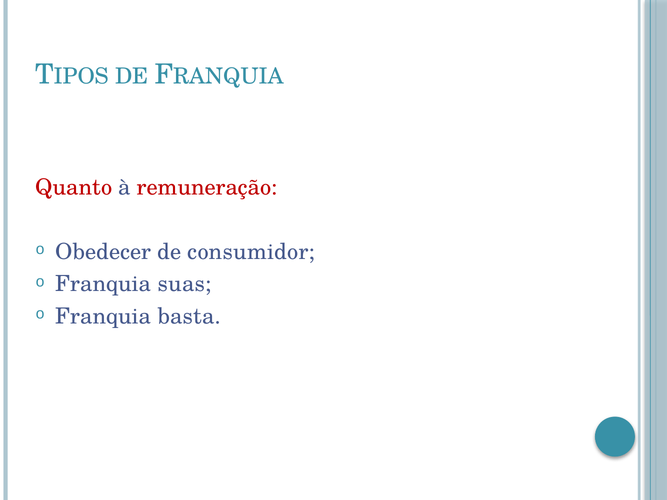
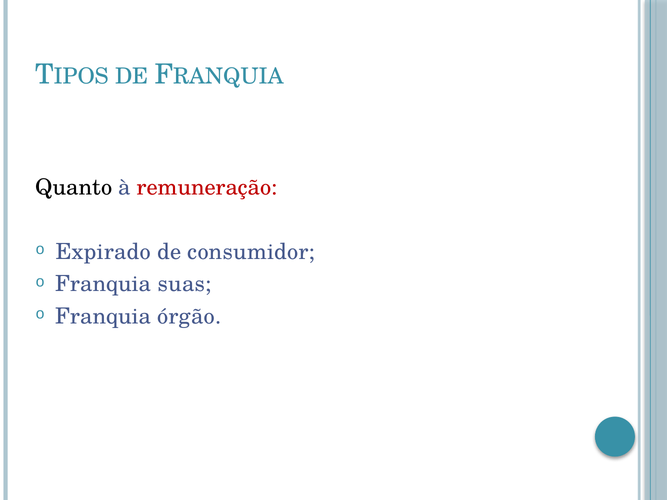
Quanto colour: red -> black
Obedecer: Obedecer -> Expirado
basta: basta -> órgão
